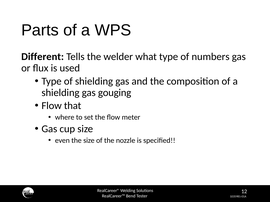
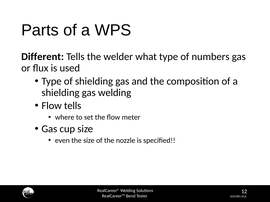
gas gouging: gouging -> welding
Flow that: that -> tells
